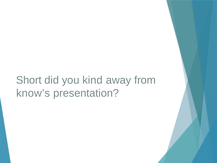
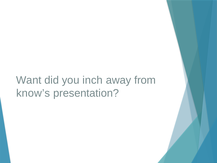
Short: Short -> Want
kind: kind -> inch
